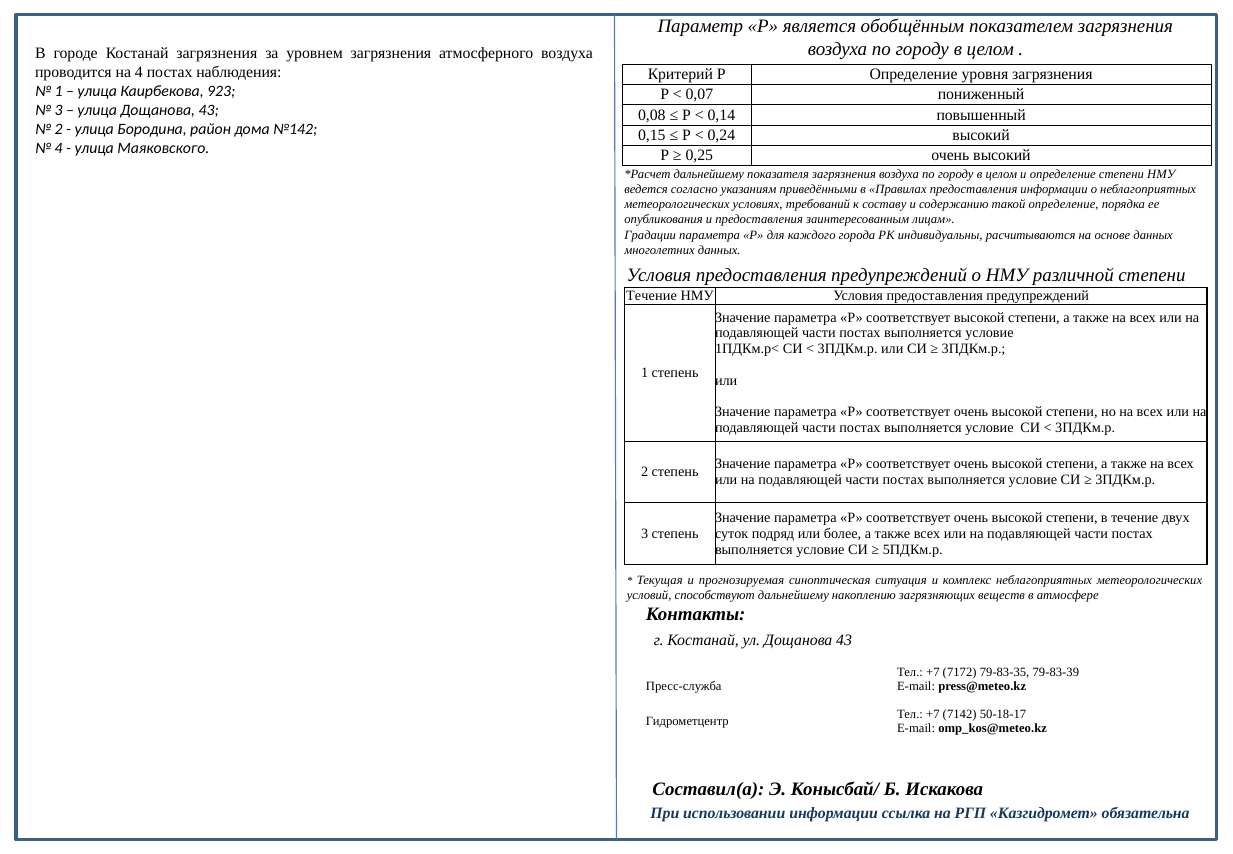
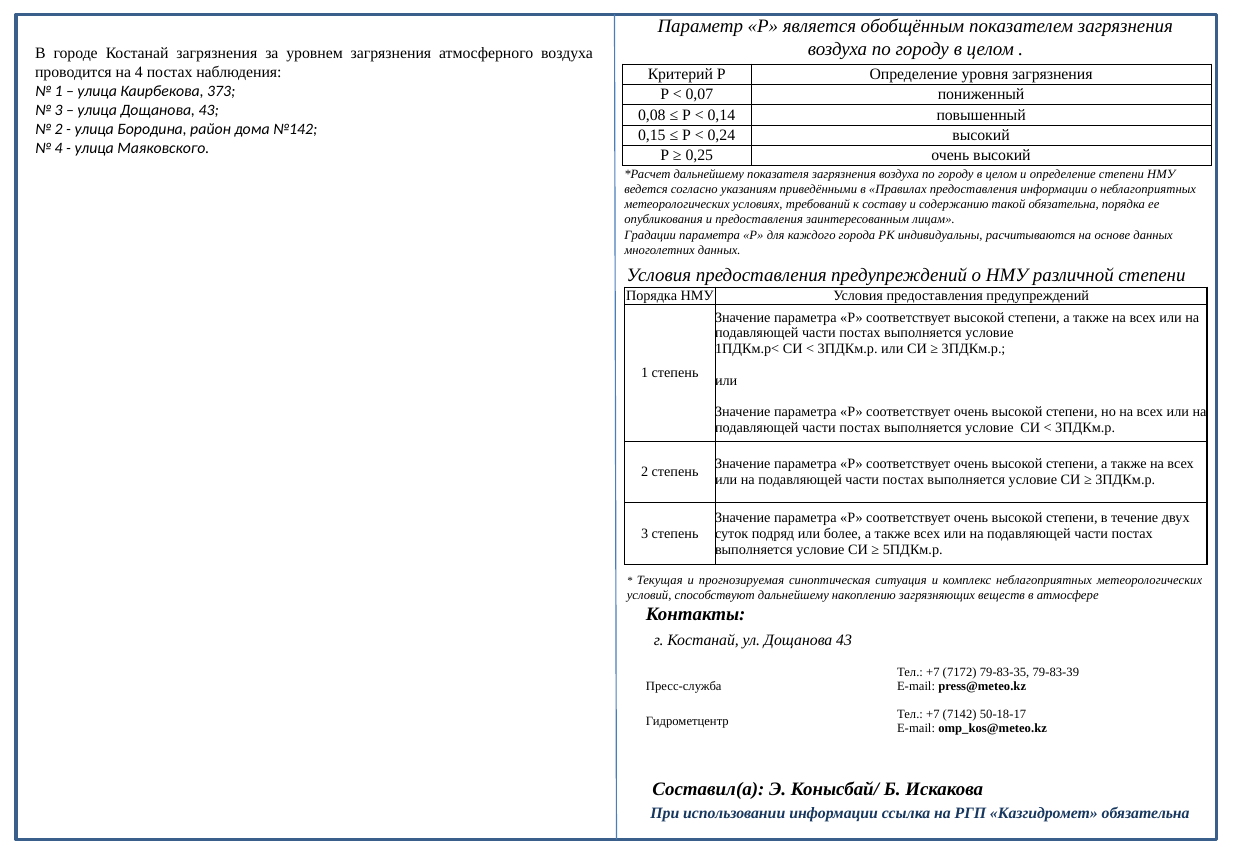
923: 923 -> 373
такой определение: определение -> обязательна
Течение at (651, 295): Течение -> Порядка
